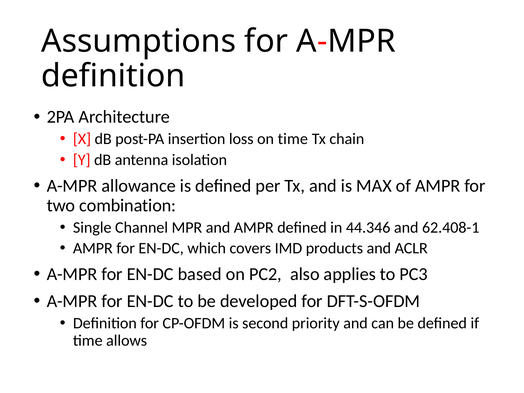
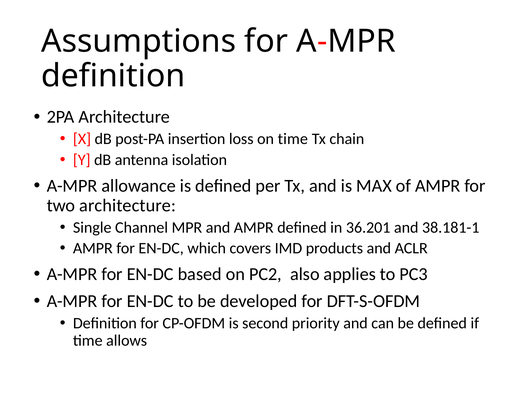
two combination: combination -> architecture
44.346: 44.346 -> 36.201
62.408-1: 62.408-1 -> 38.181-1
